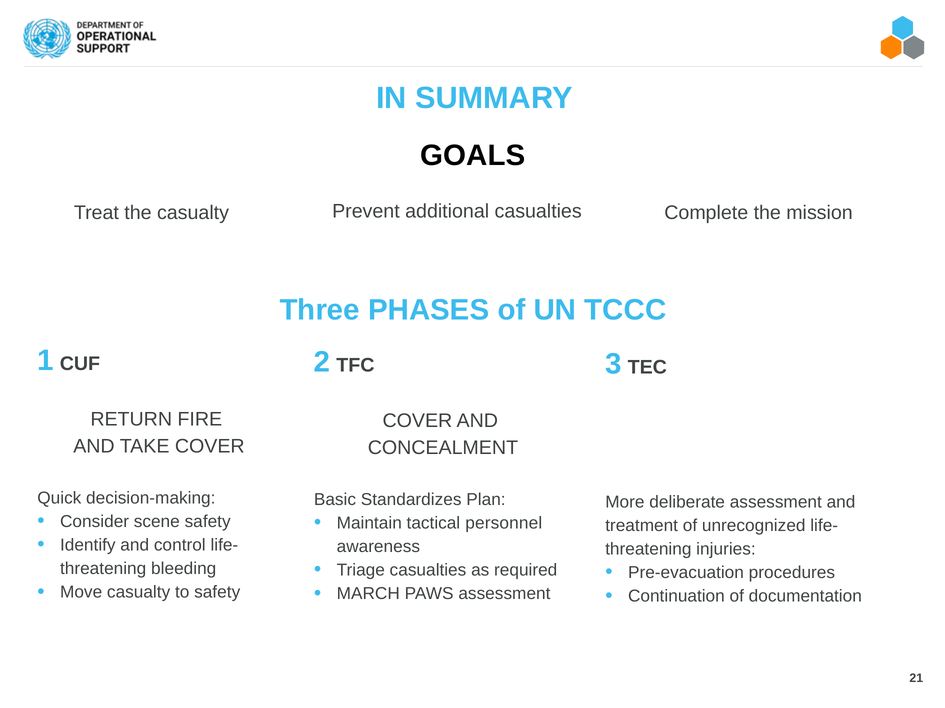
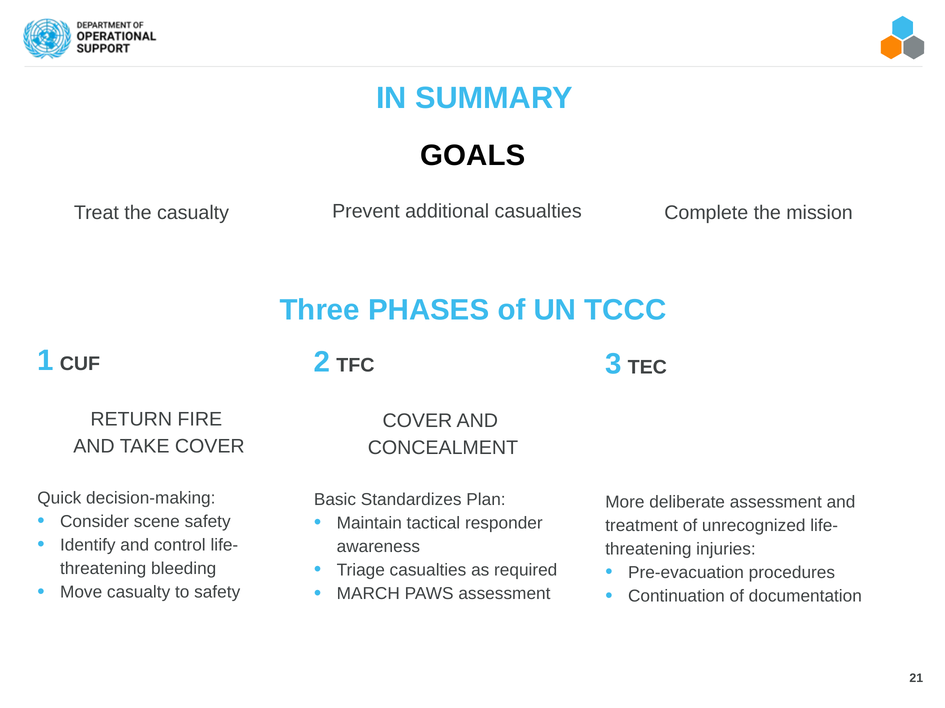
personnel: personnel -> responder
